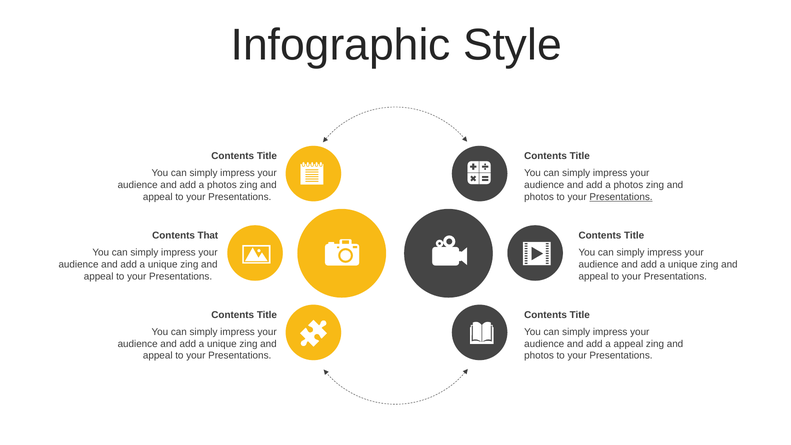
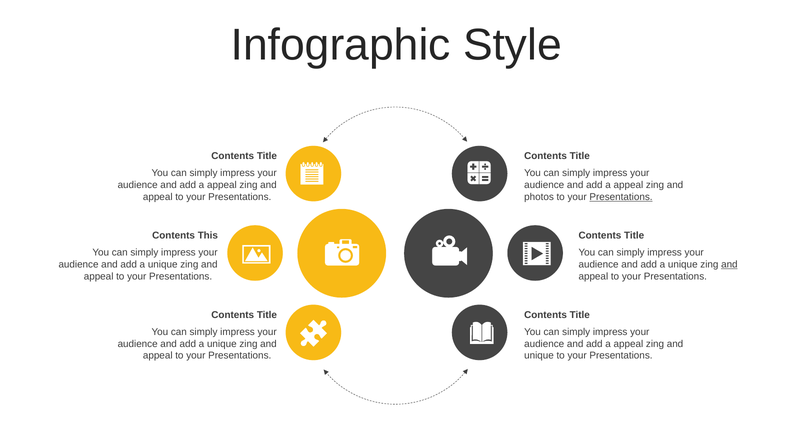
photos at (222, 185): photos -> appeal
photos at (628, 185): photos -> appeal
That: That -> This
and at (729, 264) underline: none -> present
photos at (539, 356): photos -> unique
